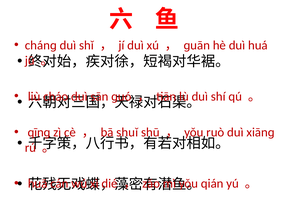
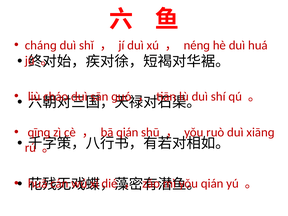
ɡuān: ɡuān -> nénɡ
bā shuǐ: shuǐ -> qián
